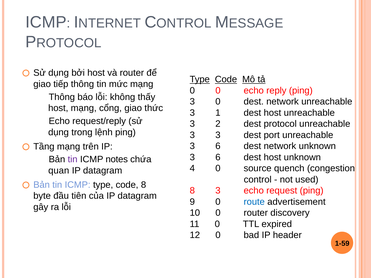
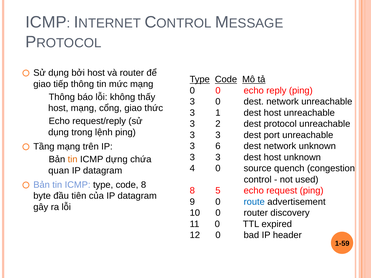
6 at (218, 157): 6 -> 3
tin at (73, 160) colour: purple -> orange
notes: notes -> dựng
8 3: 3 -> 5
